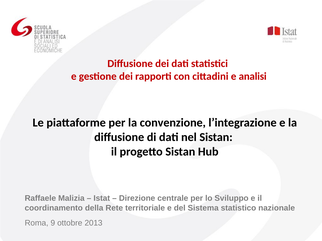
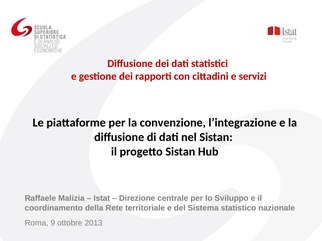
analisi: analisi -> servizi
